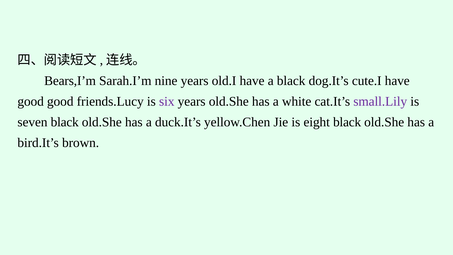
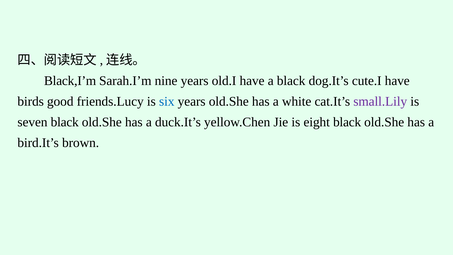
Bears,I’m: Bears,I’m -> Black,I’m
good at (31, 101): good -> birds
six colour: purple -> blue
